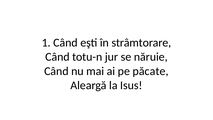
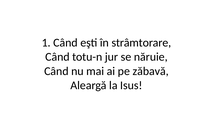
păcate: păcate -> zăbavă
